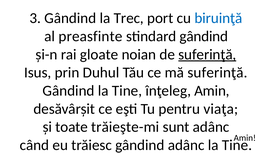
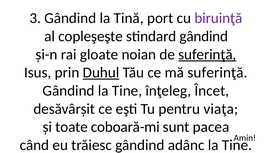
Trec: Trec -> Tină
biruinţă colour: blue -> purple
preasfinte: preasfinte -> copleşeşte
Duhul underline: none -> present
înţeleg Amin: Amin -> Încet
trăieşte-mi: trăieşte-mi -> coboară-mi
sunt adânc: adânc -> pacea
